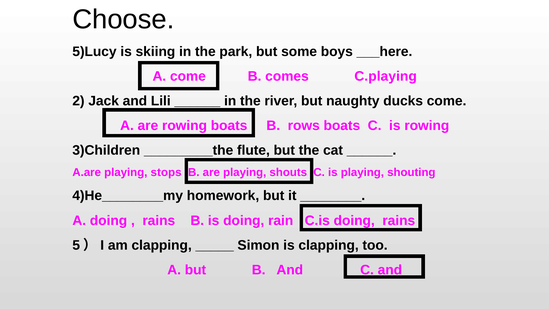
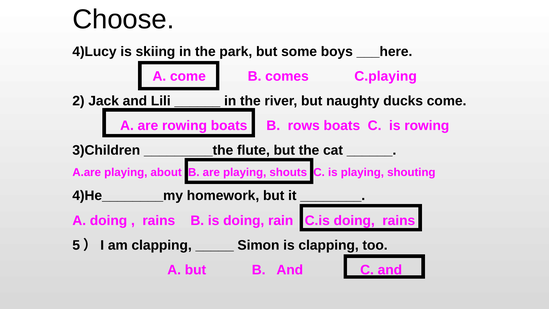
5)Lucy: 5)Lucy -> 4)Lucy
stops: stops -> about
